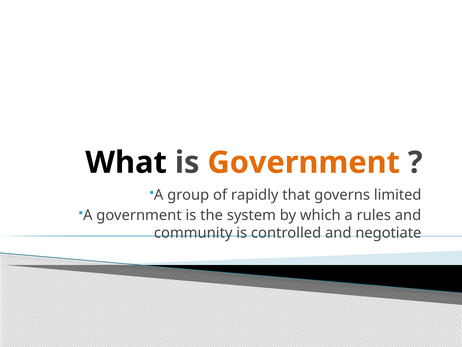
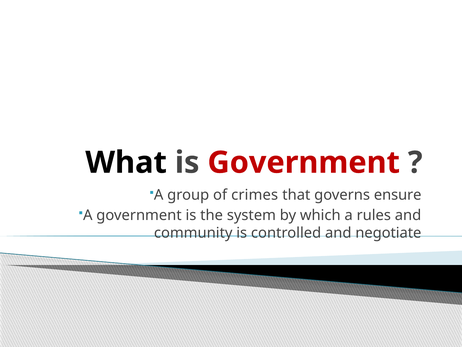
Government at (304, 162) colour: orange -> red
rapidly: rapidly -> crimes
limited: limited -> ensure
